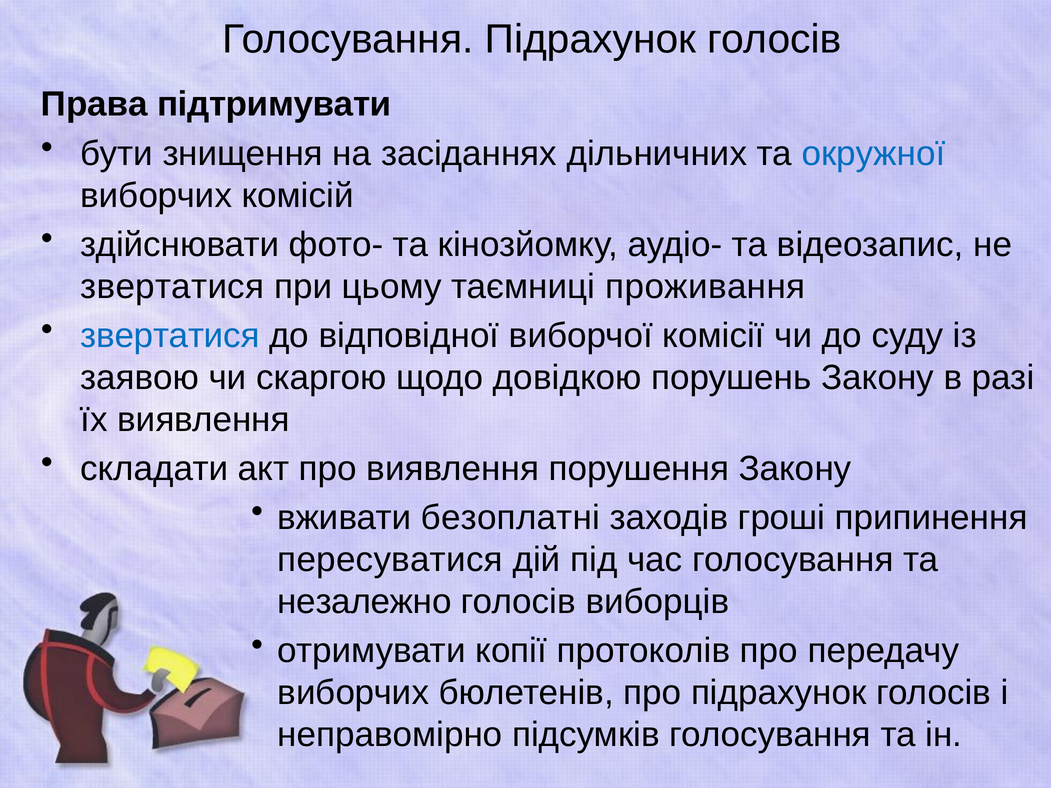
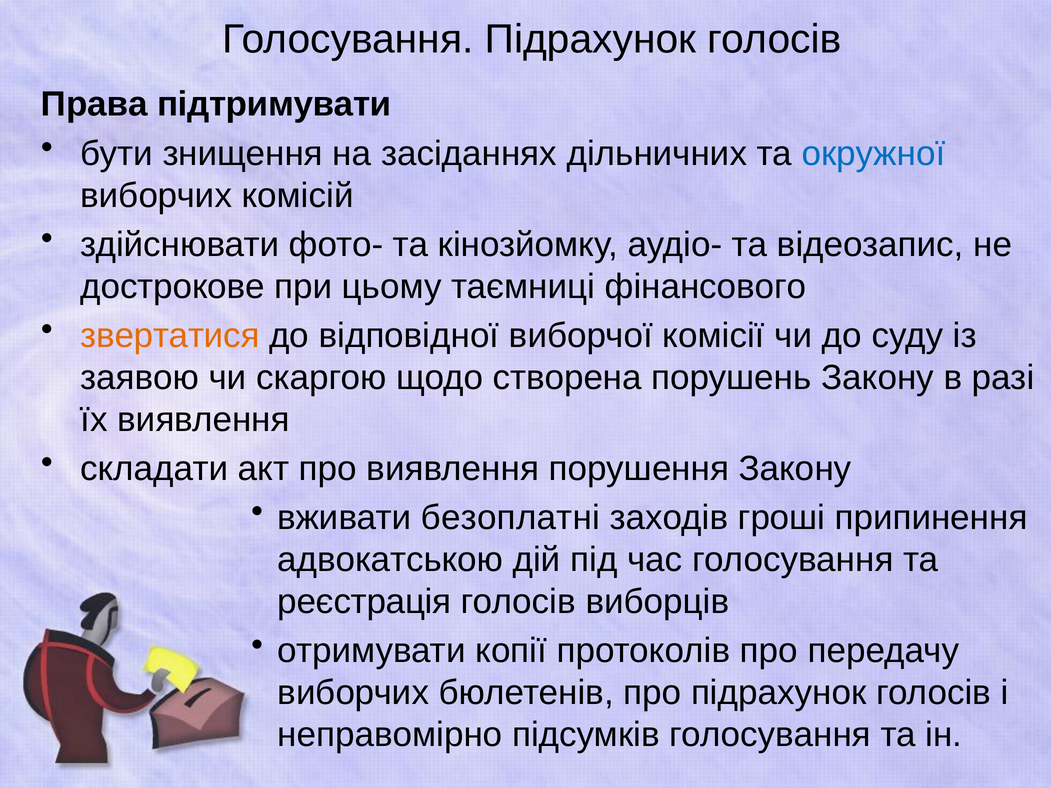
звертатися at (172, 287): звертатися -> дострокове
проживання: проживання -> фінансового
звертатися at (170, 336) colour: blue -> orange
довідкою: довідкою -> створена
пересуватися: пересуватися -> адвокатською
незалежно: незалежно -> реєстрація
